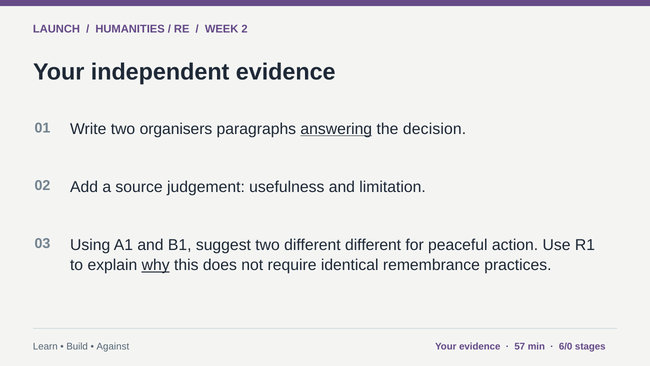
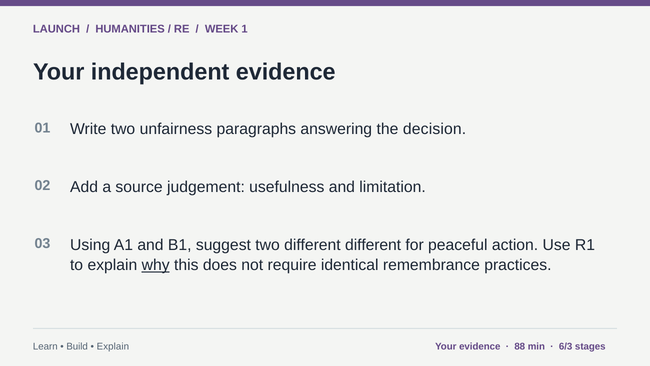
2: 2 -> 1
organisers: organisers -> unfairness
answering underline: present -> none
Against at (113, 346): Against -> Explain
57: 57 -> 88
6/0: 6/0 -> 6/3
